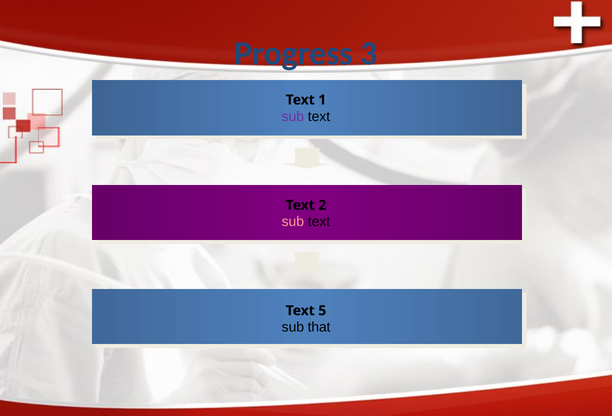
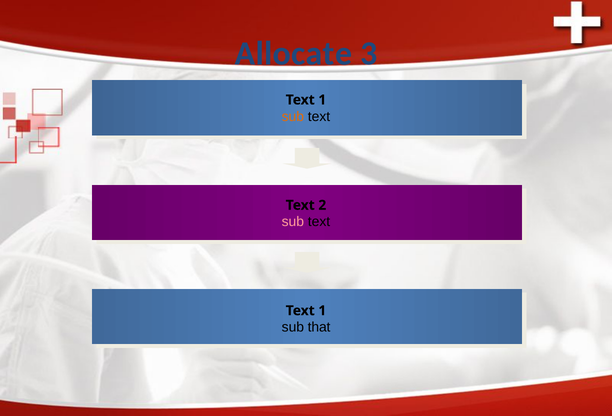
Progress: Progress -> Allocate
sub at (293, 117) colour: purple -> orange
5 at (322, 311): 5 -> 1
